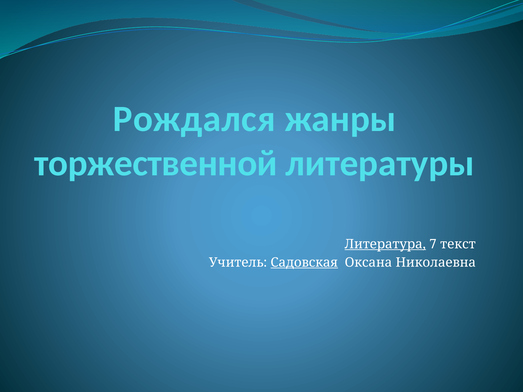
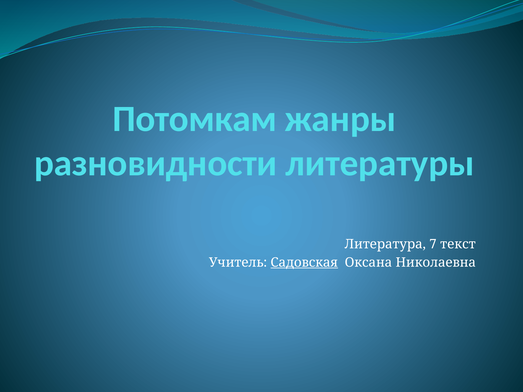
Рождался: Рождался -> Потомкам
торжественной: торжественной -> разновидности
Литература underline: present -> none
